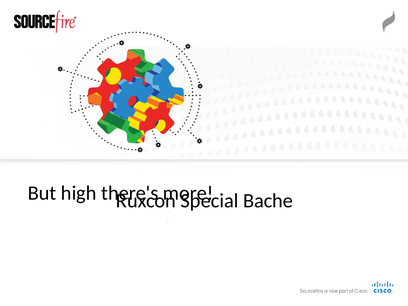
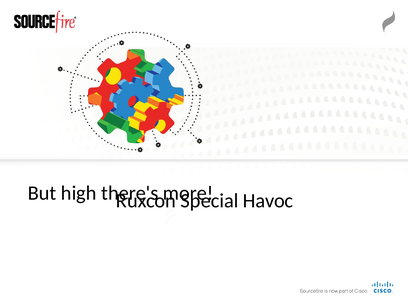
Bache: Bache -> Havoc
